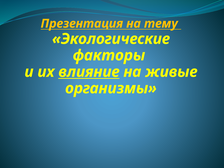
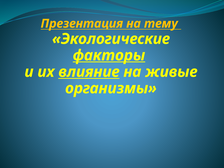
факторы underline: none -> present
